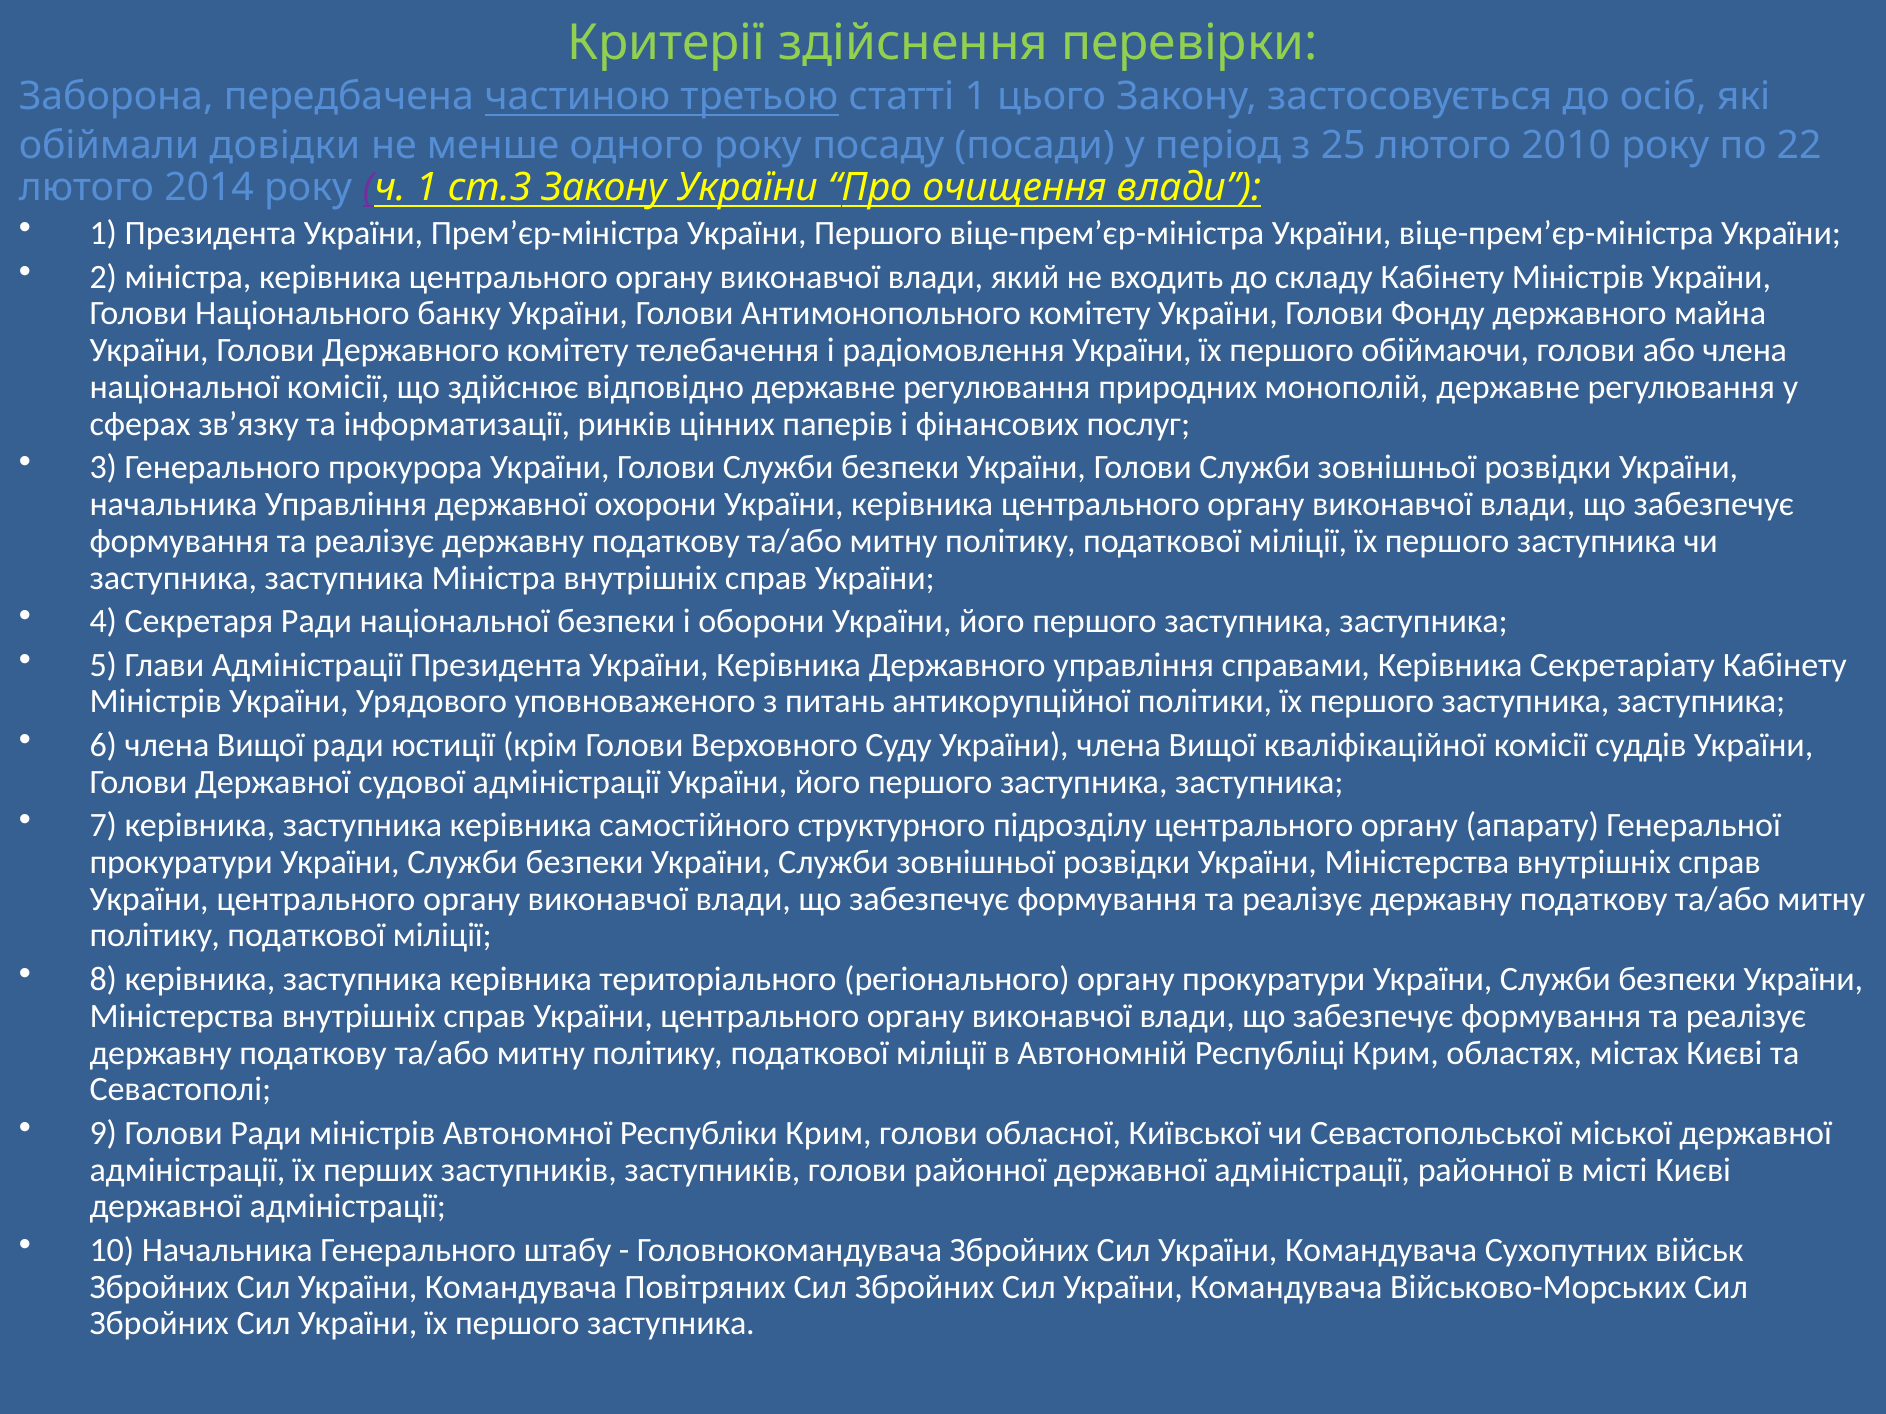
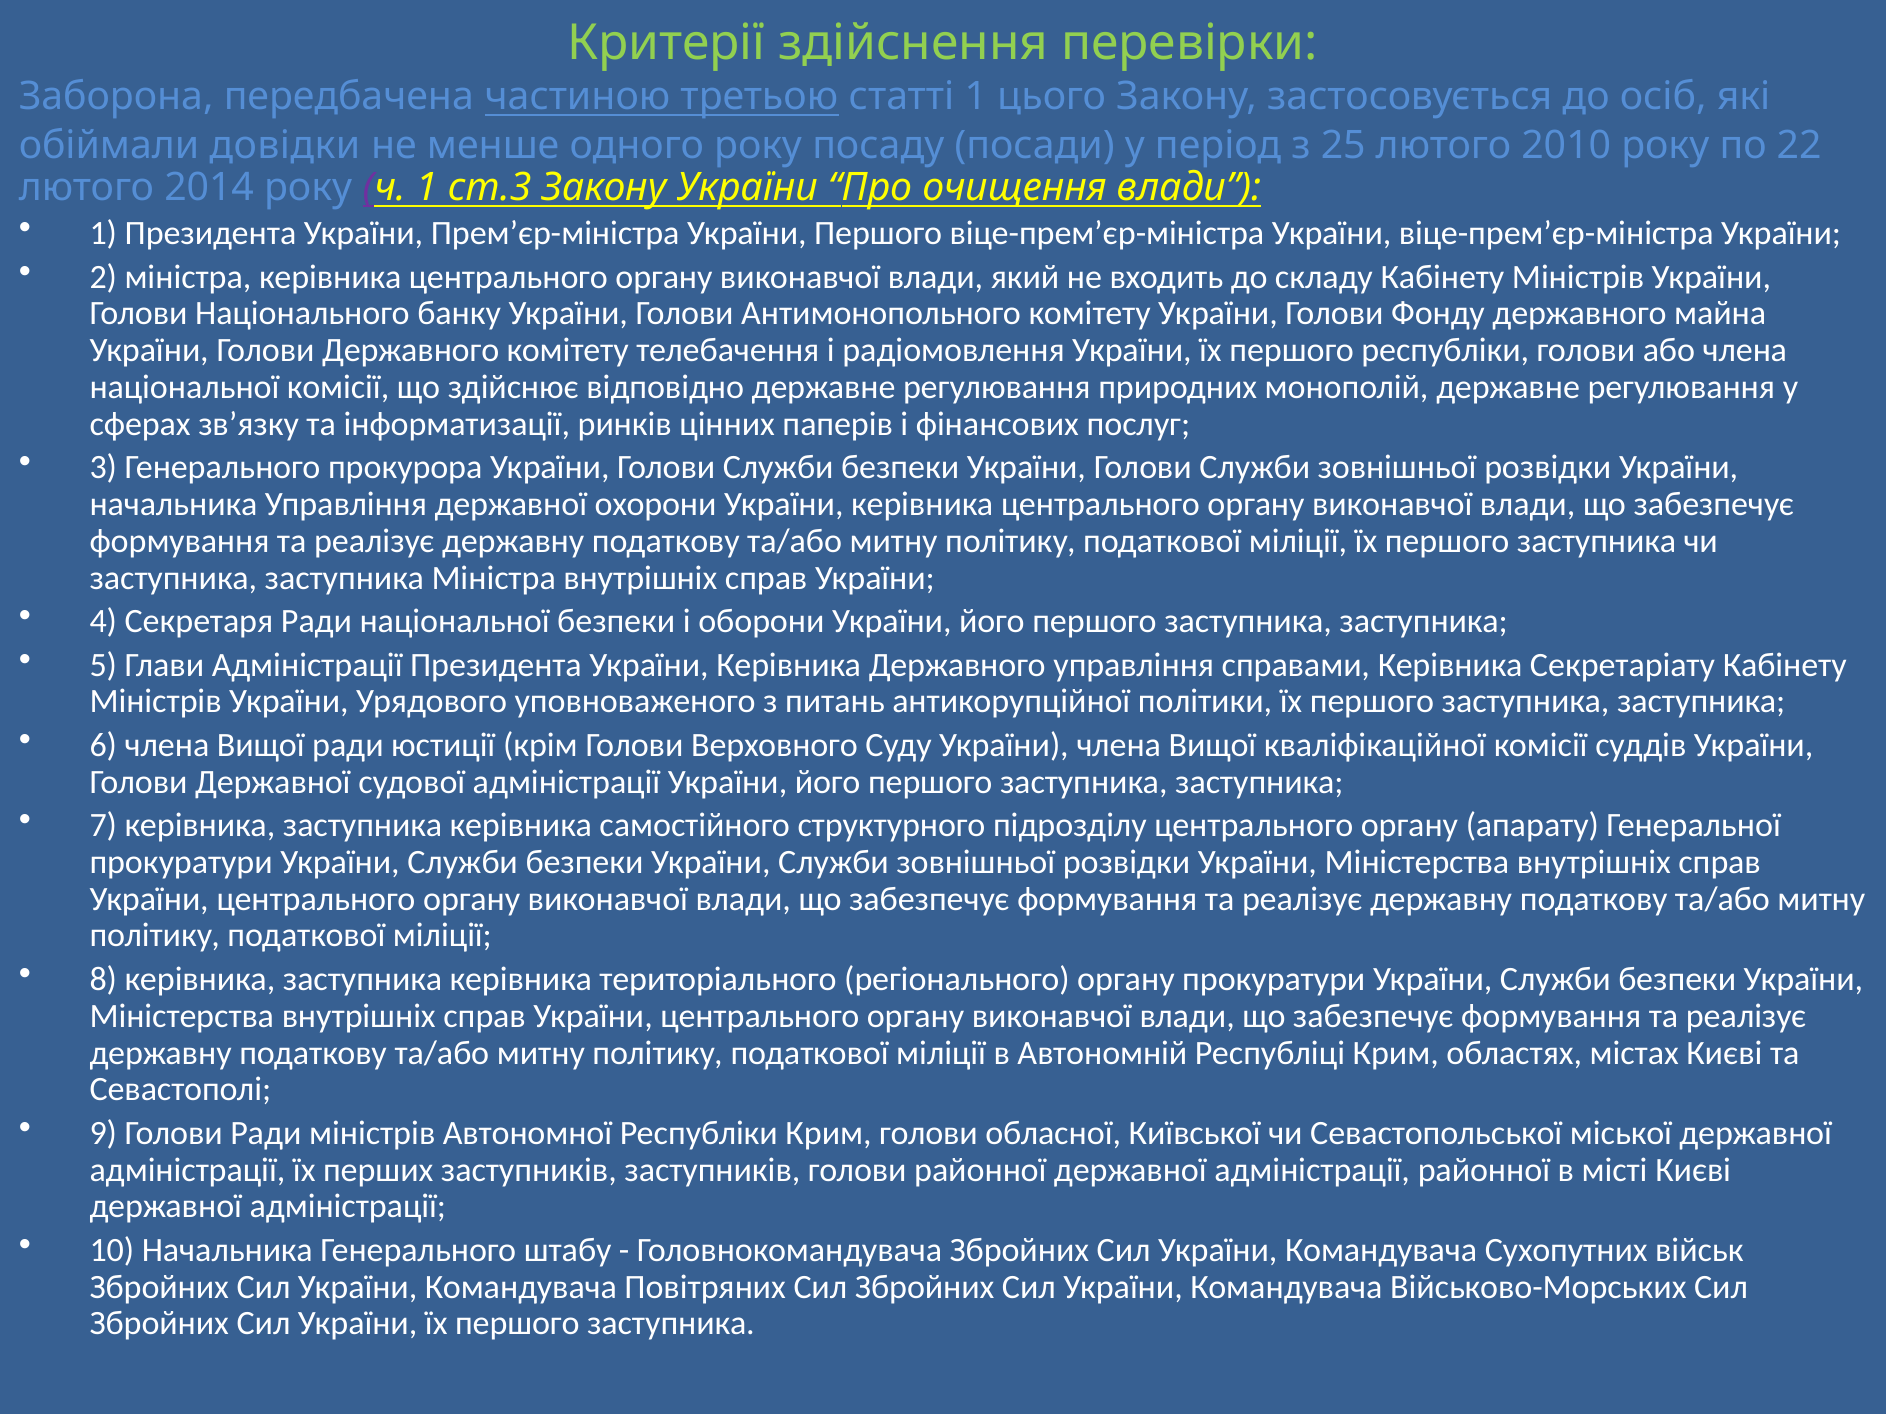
першого обіймаючи: обіймаючи -> республіки
